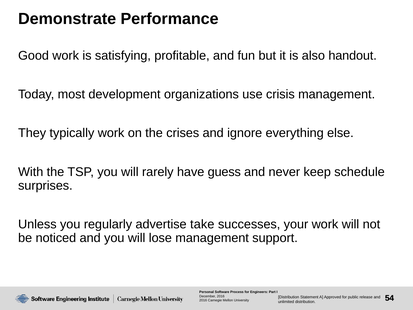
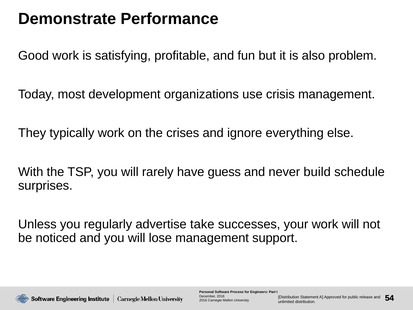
handout: handout -> problem
keep: keep -> build
